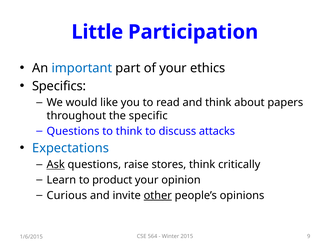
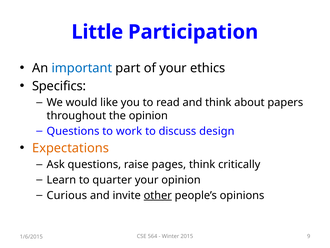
the specific: specific -> opinion
to think: think -> work
attacks: attacks -> design
Expectations colour: blue -> orange
Ask underline: present -> none
stores: stores -> pages
product: product -> quarter
